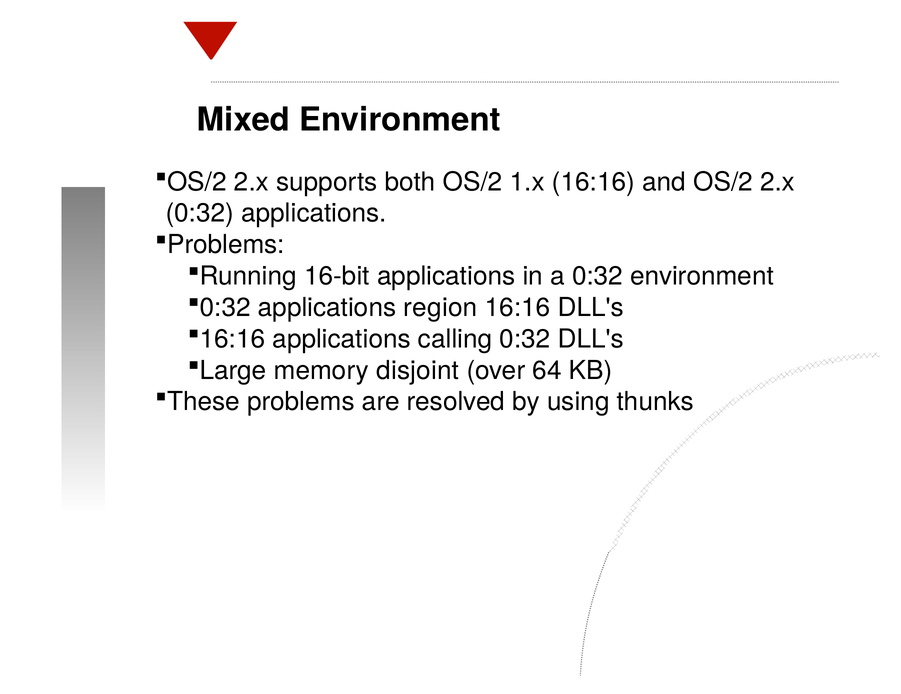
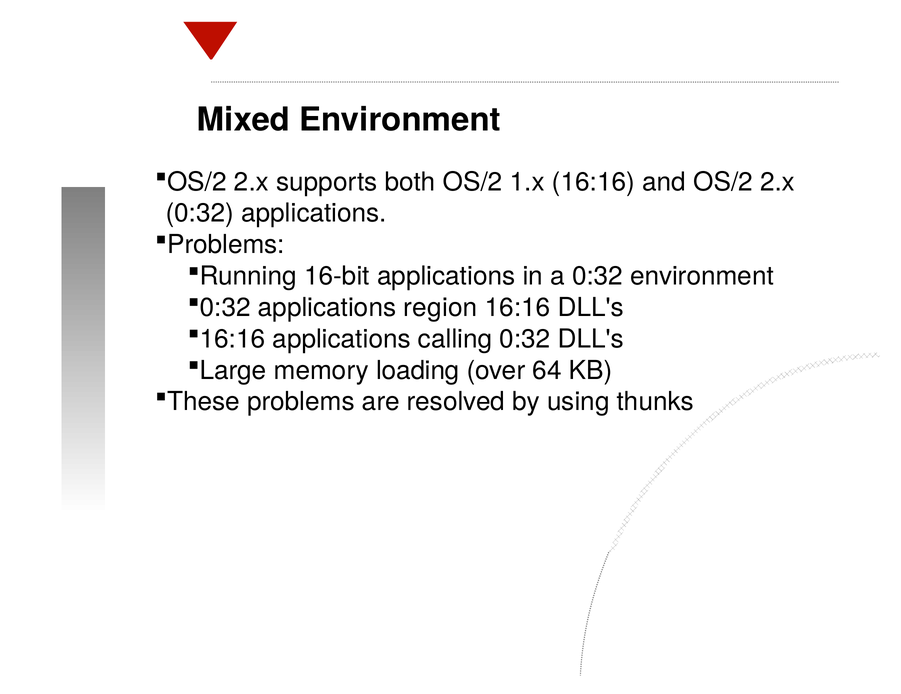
disjoint: disjoint -> loading
